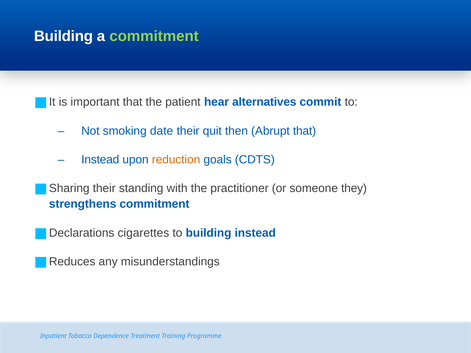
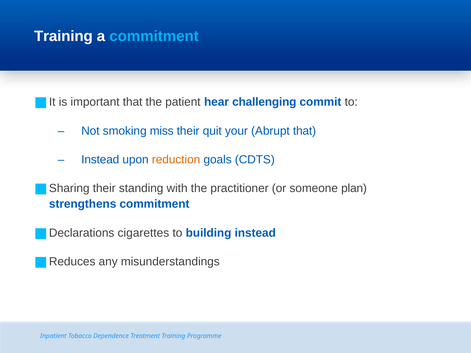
Building at (63, 36): Building -> Training
commitment at (154, 36) colour: light green -> light blue
alternatives: alternatives -> challenging
date: date -> miss
then: then -> your
they: they -> plan
